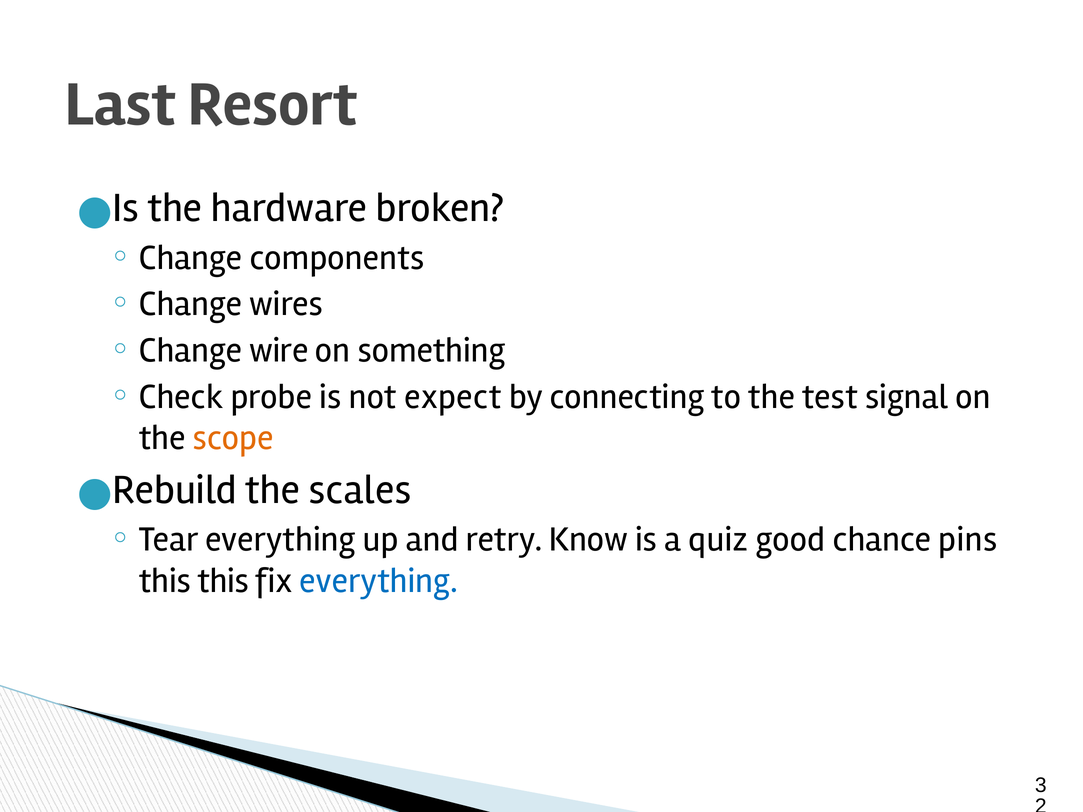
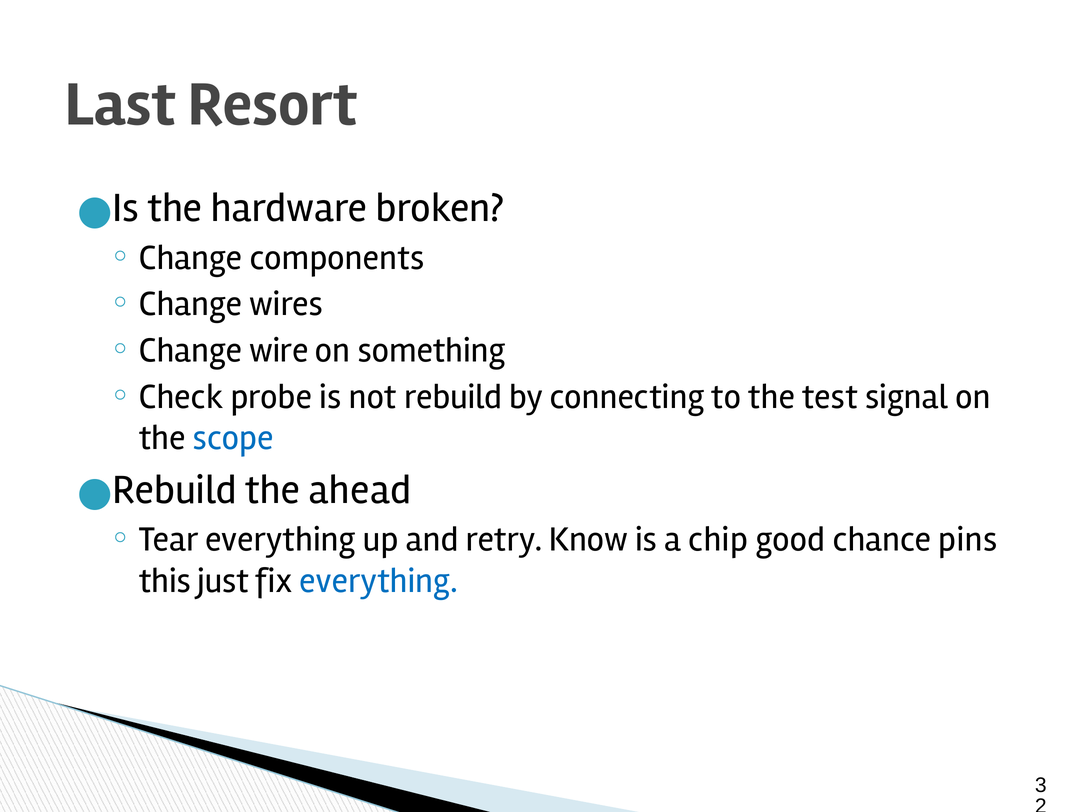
expect: expect -> rebuild
scope colour: orange -> blue
scales: scales -> ahead
quiz: quiz -> chip
this this: this -> just
